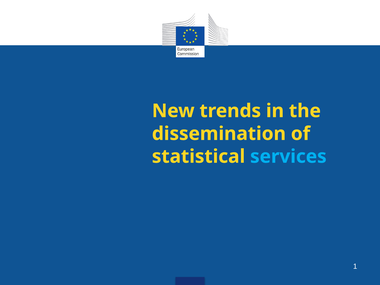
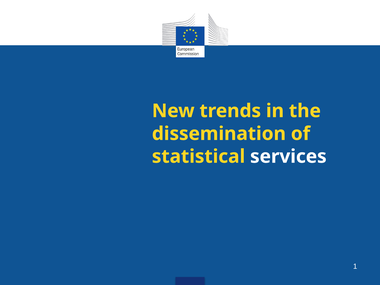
services colour: light blue -> white
